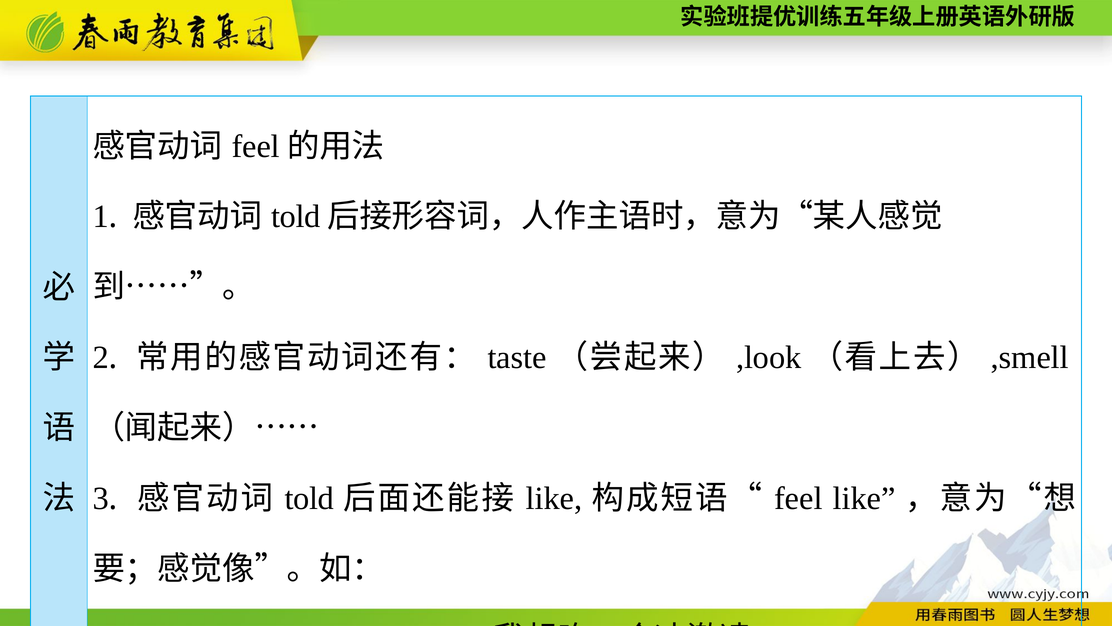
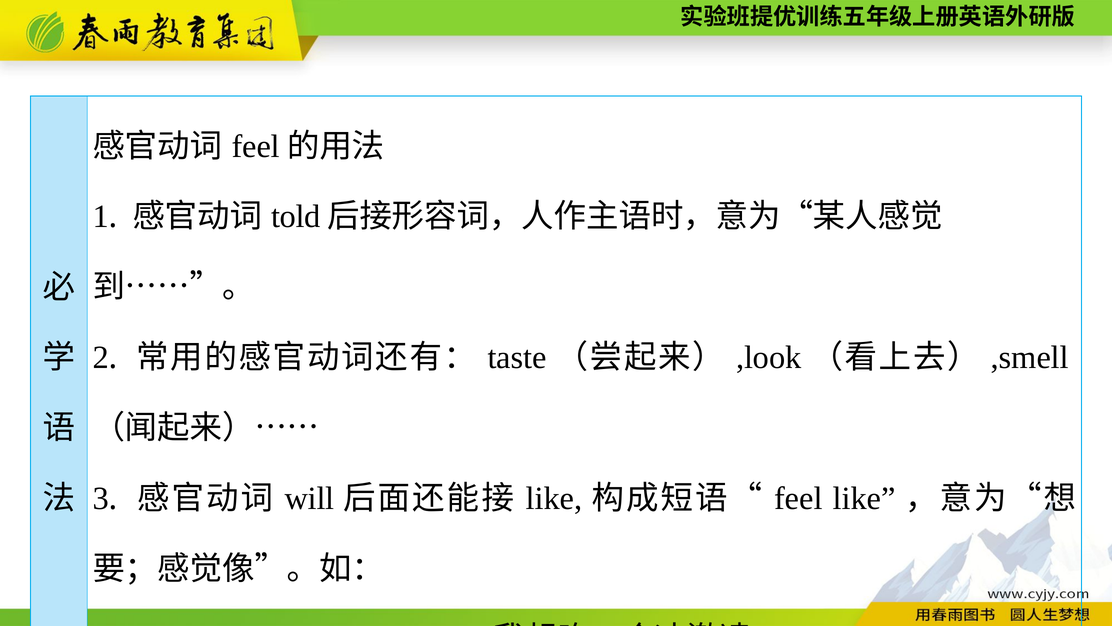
told at (309, 498): told -> will
